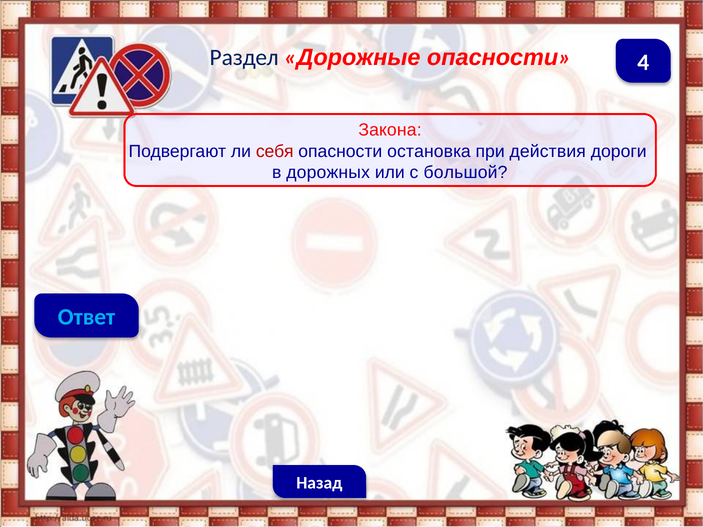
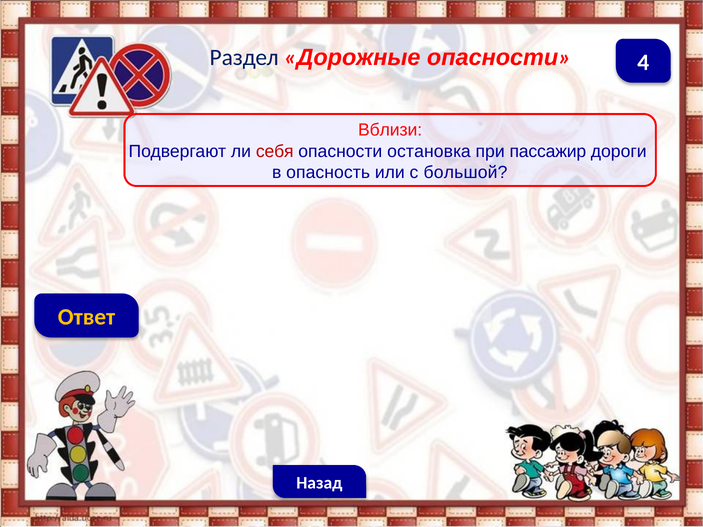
Закона: Закона -> Вблизи
действия: действия -> пассажир
дорожных: дорожных -> опасность
Ответ colour: light blue -> yellow
